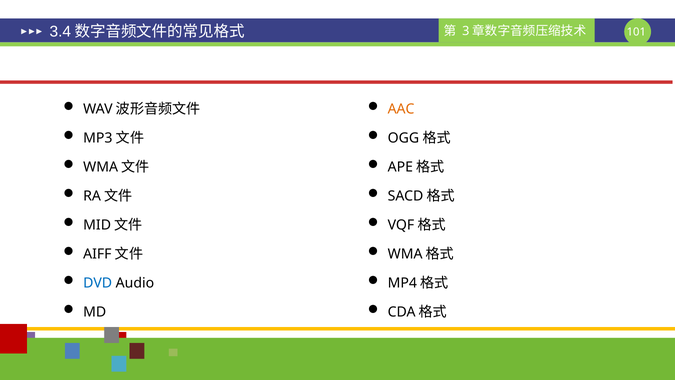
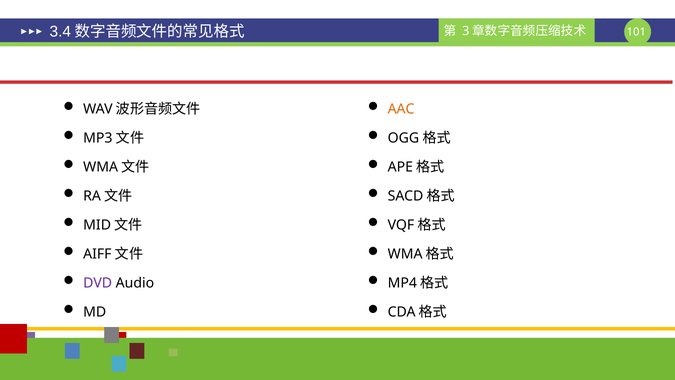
DVD colour: blue -> purple
